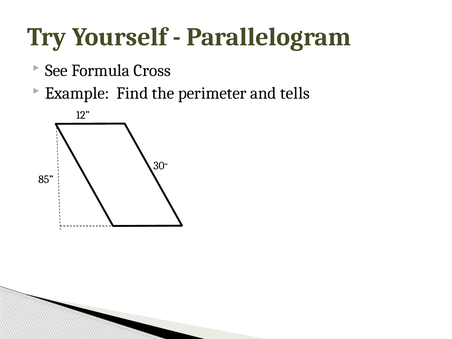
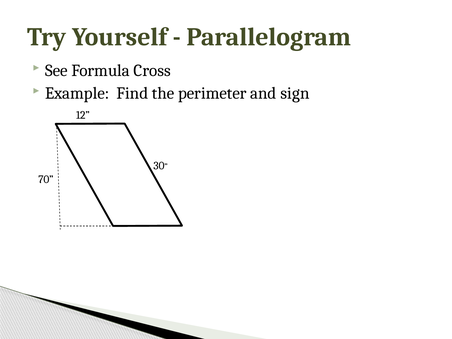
tells: tells -> sign
85: 85 -> 70
